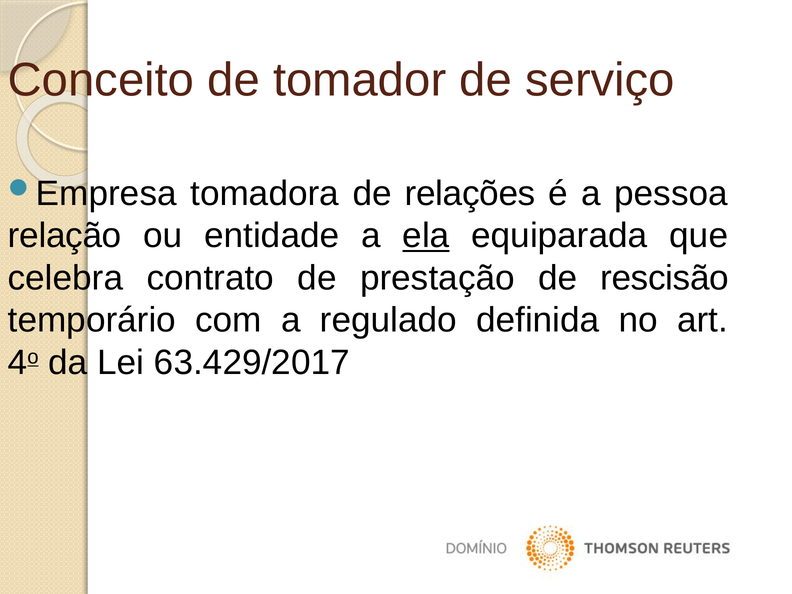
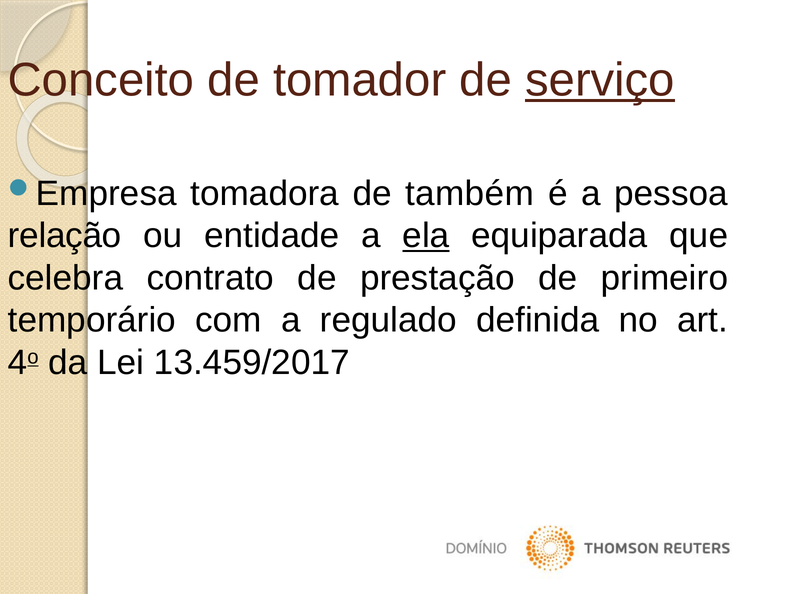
serviço underline: none -> present
relações: relações -> também
rescisão: rescisão -> primeiro
63.429/2017: 63.429/2017 -> 13.459/2017
